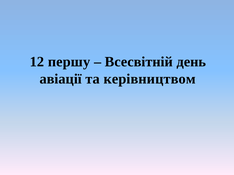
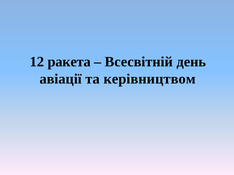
першу: першу -> ракета
